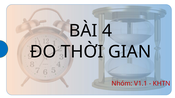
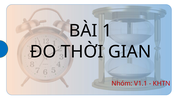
4: 4 -> 1
